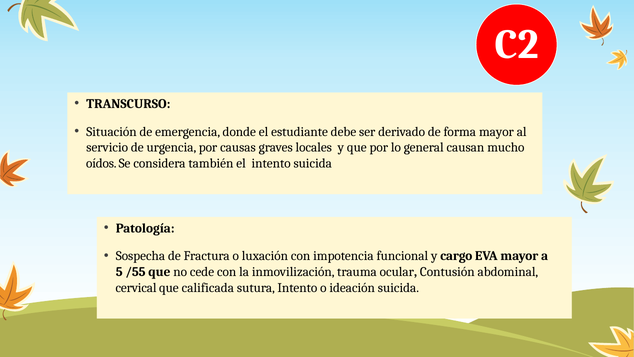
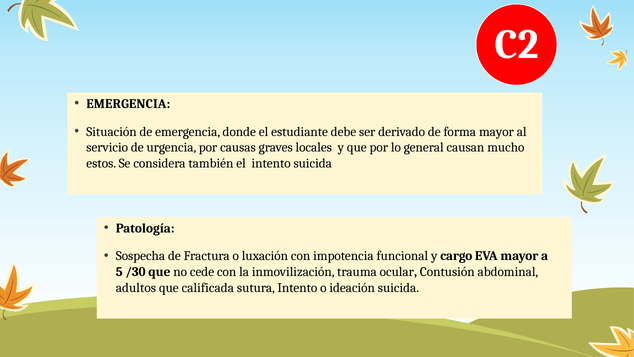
TRANSCURSO at (128, 104): TRANSCURSO -> EMERGENCIA
oídos: oídos -> estos
/55: /55 -> /30
cervical: cervical -> adultos
